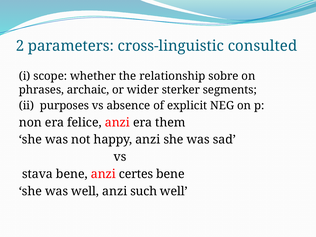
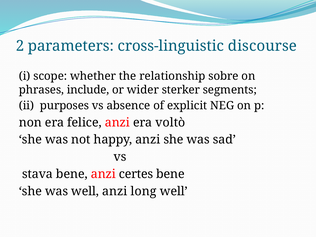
consulted: consulted -> discourse
archaic: archaic -> include
them: them -> voltò
such: such -> long
